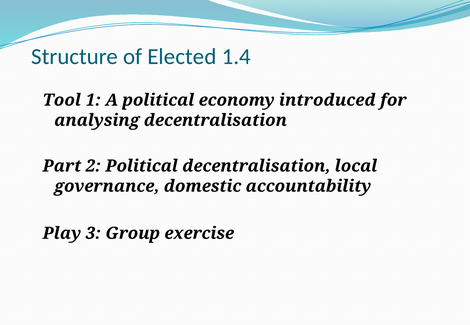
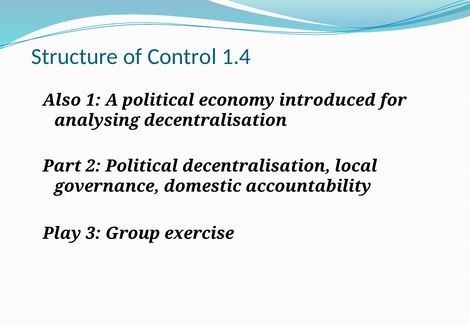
Elected: Elected -> Control
Tool: Tool -> Also
